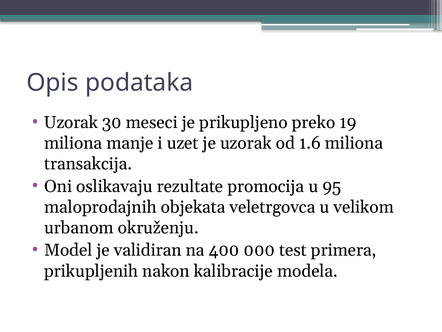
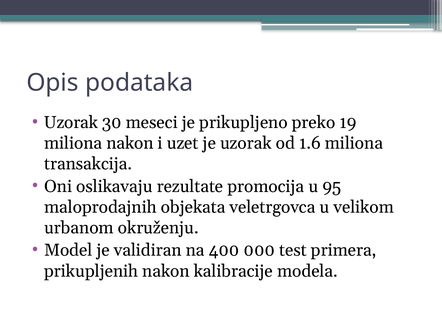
miliona manje: manje -> nakon
